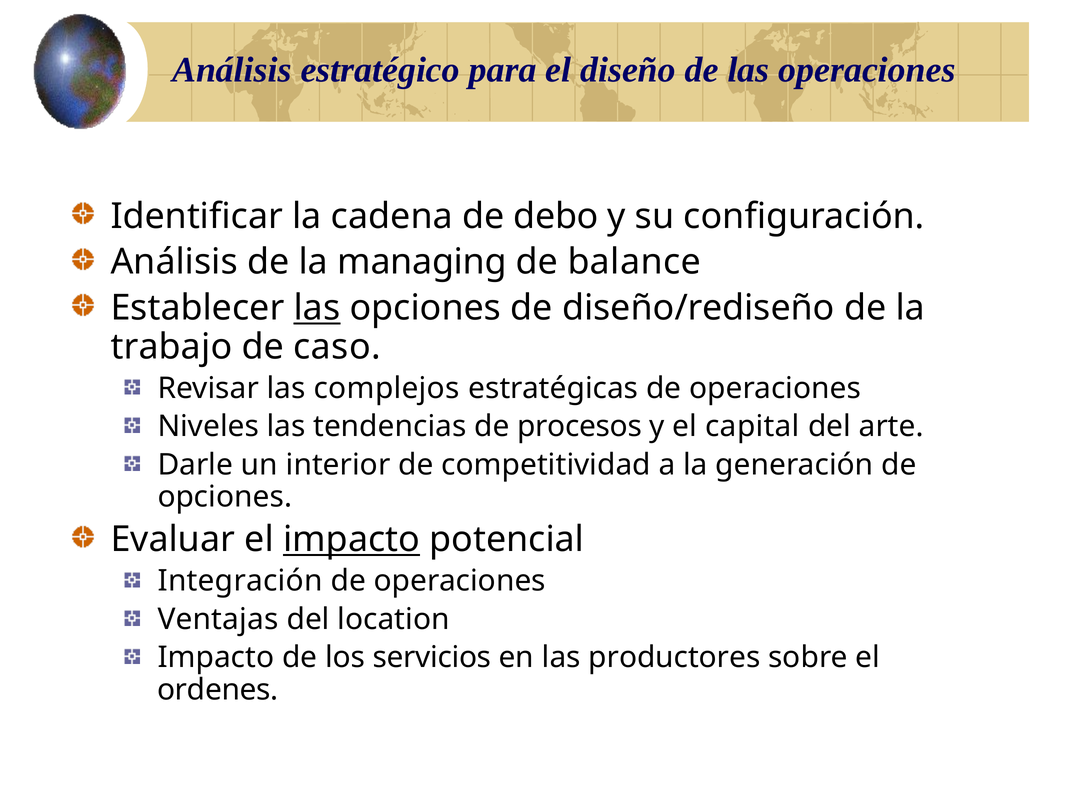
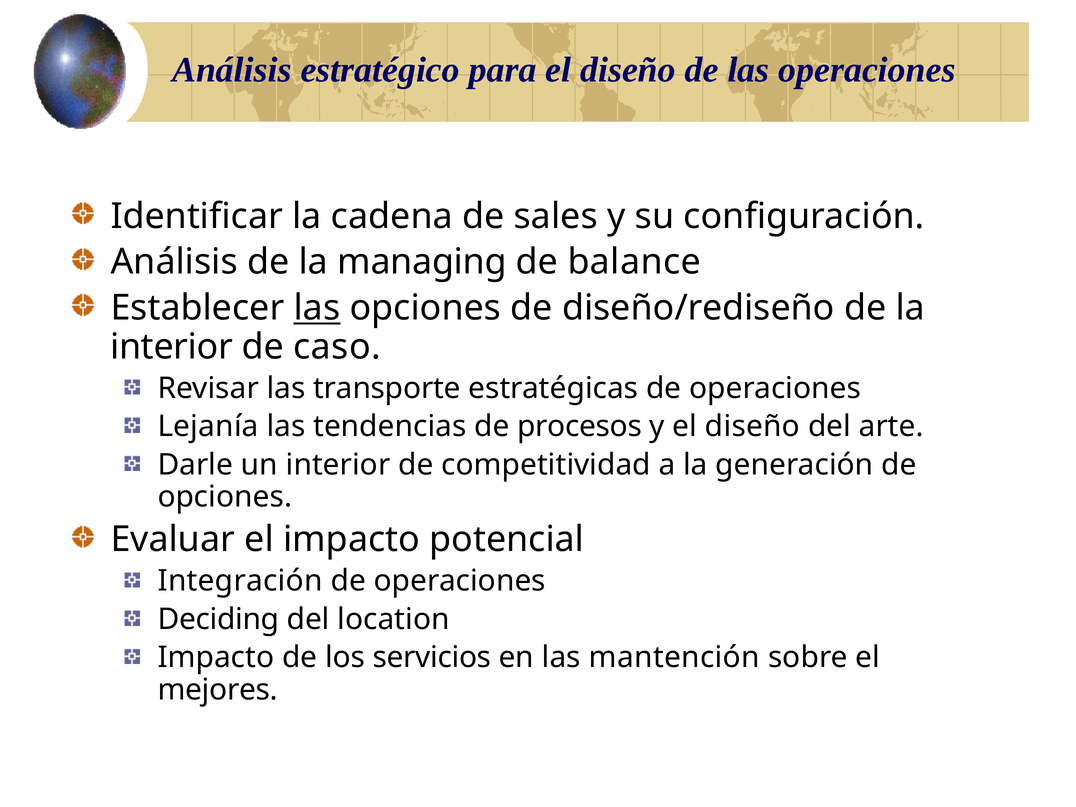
debo: debo -> sales
trabajo at (171, 347): trabajo -> interior
complejos: complejos -> transporte
Niveles: Niveles -> Lejanía
y el capital: capital -> diseño
impacto at (352, 540) underline: present -> none
Ventajas: Ventajas -> Deciding
productores: productores -> mantención
ordenes: ordenes -> mejores
